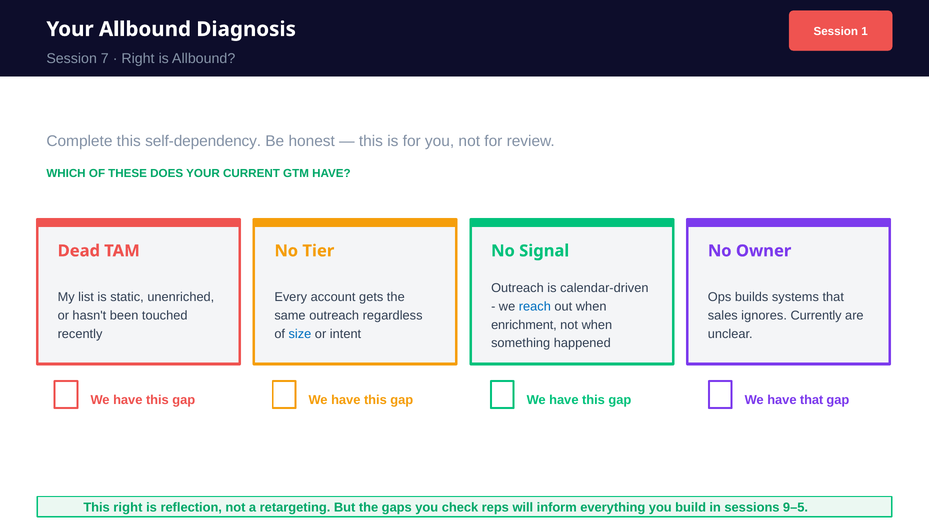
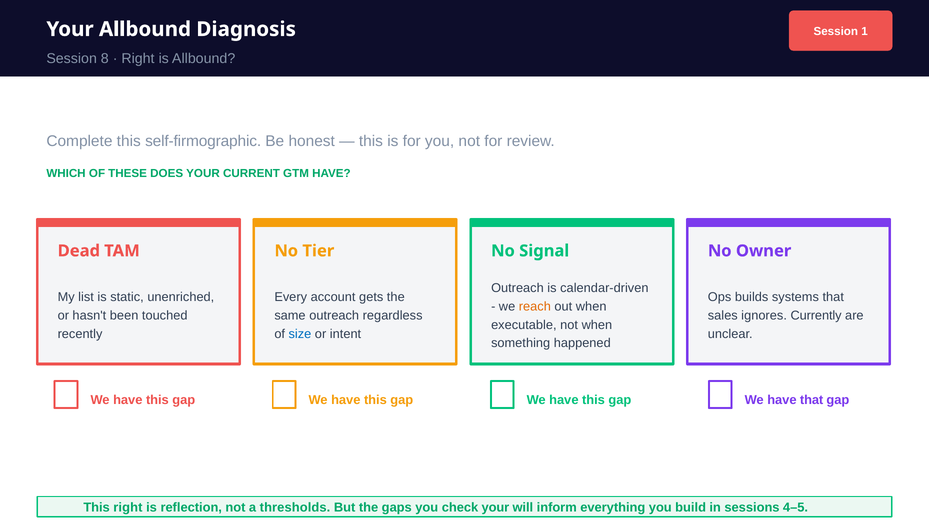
7: 7 -> 8
self-dependency: self-dependency -> self-firmographic
reach colour: blue -> orange
enrichment: enrichment -> executable
retargeting: retargeting -> thresholds
check reps: reps -> your
9–5: 9–5 -> 4–5
